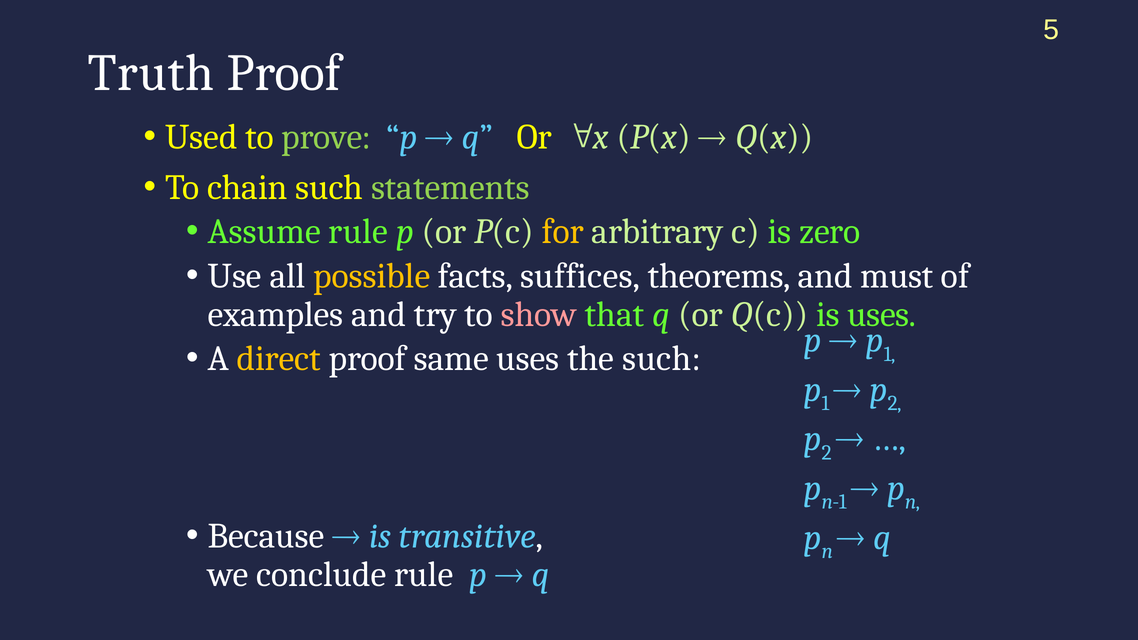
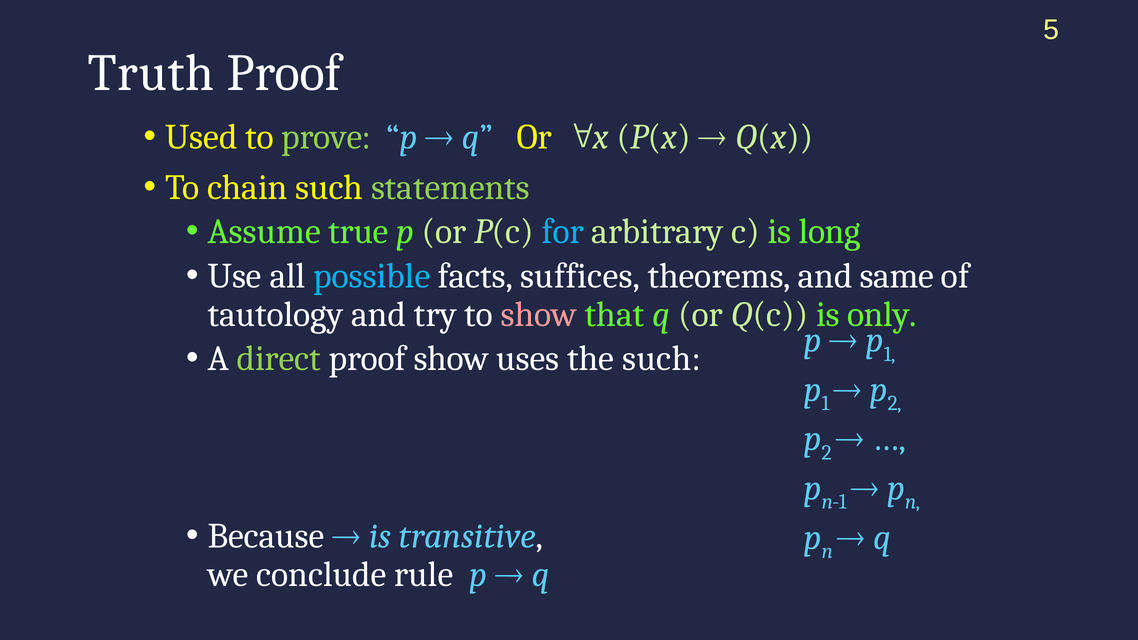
Assume rule: rule -> true
for colour: yellow -> light blue
zero: zero -> long
possible colour: yellow -> light blue
must: must -> same
examples: examples -> tautology
is uses: uses -> only
direct colour: yellow -> light green
proof same: same -> show
